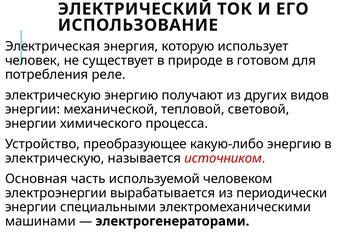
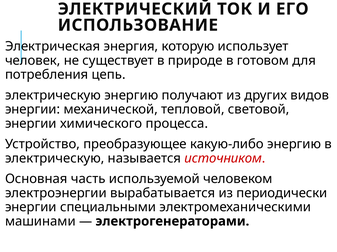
реле: реле -> цепь
